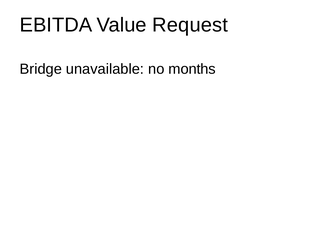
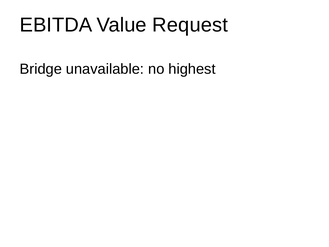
months: months -> highest
